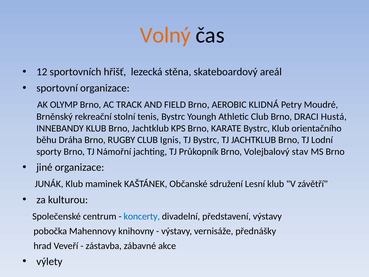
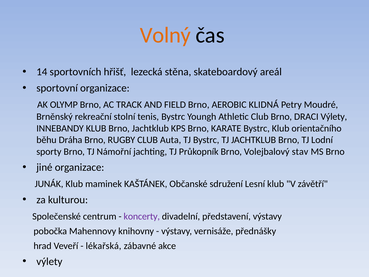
12: 12 -> 14
DRACI Hustá: Hustá -> Výlety
Ignis: Ignis -> Auta
koncerty colour: blue -> purple
zástavba: zástavba -> lékařská
